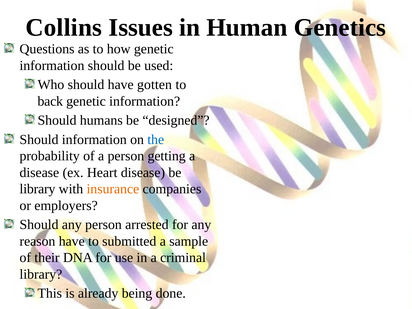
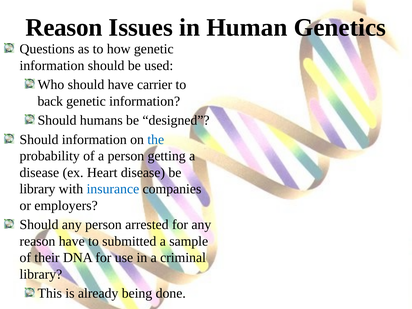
Collins at (64, 28): Collins -> Reason
gotten: gotten -> carrier
insurance colour: orange -> blue
